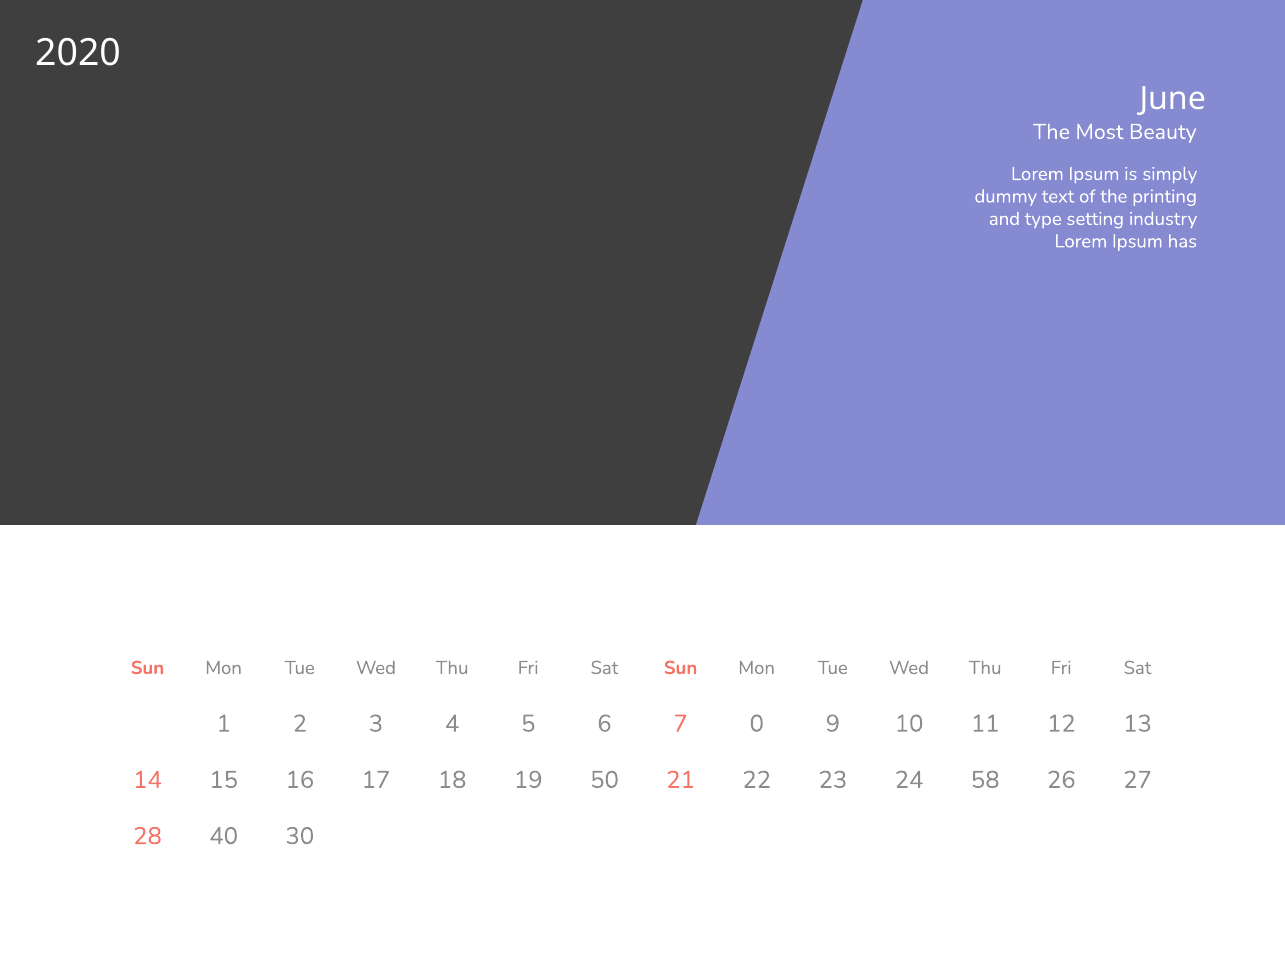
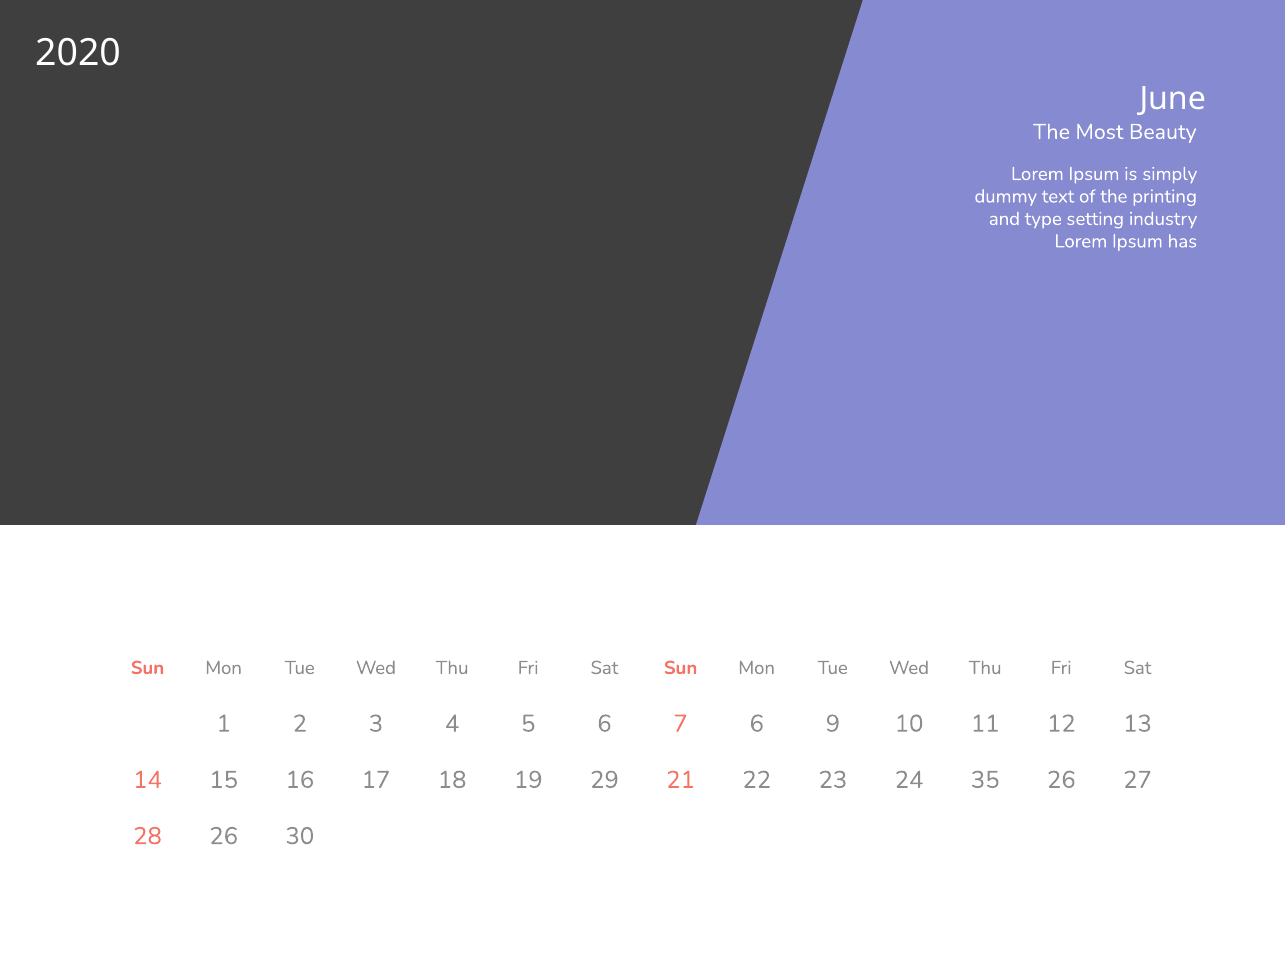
7 0: 0 -> 6
50: 50 -> 29
58: 58 -> 35
28 40: 40 -> 26
